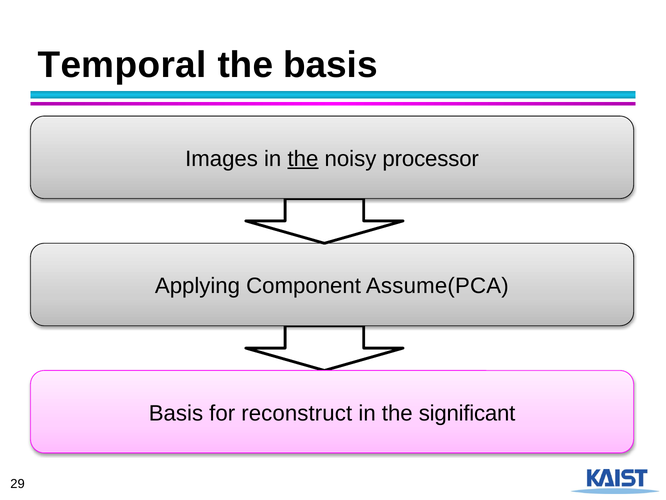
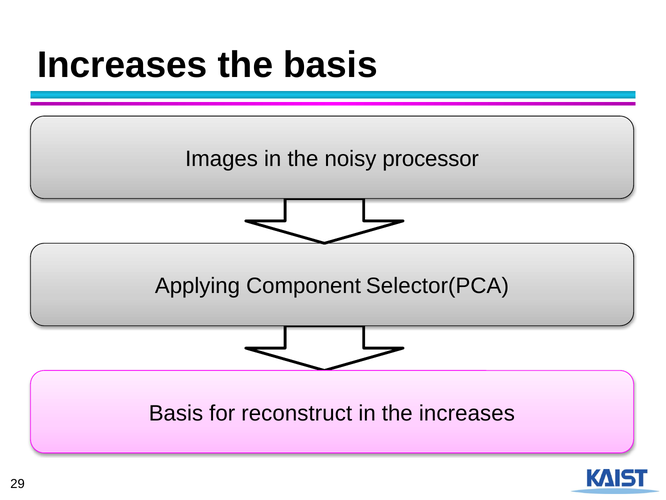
Temporal at (122, 65): Temporal -> Increases
the at (303, 159) underline: present -> none
Assume(PCA: Assume(PCA -> Selector(PCA
the significant: significant -> increases
